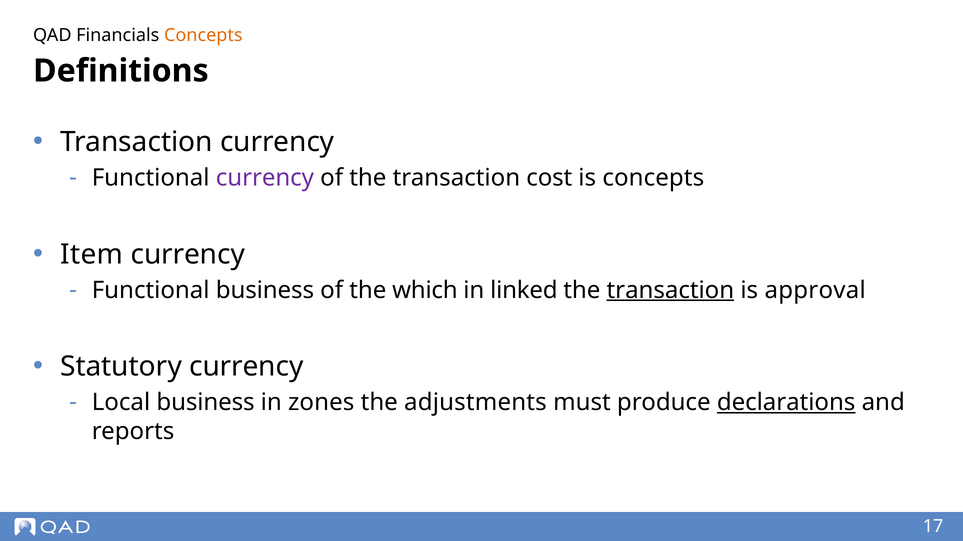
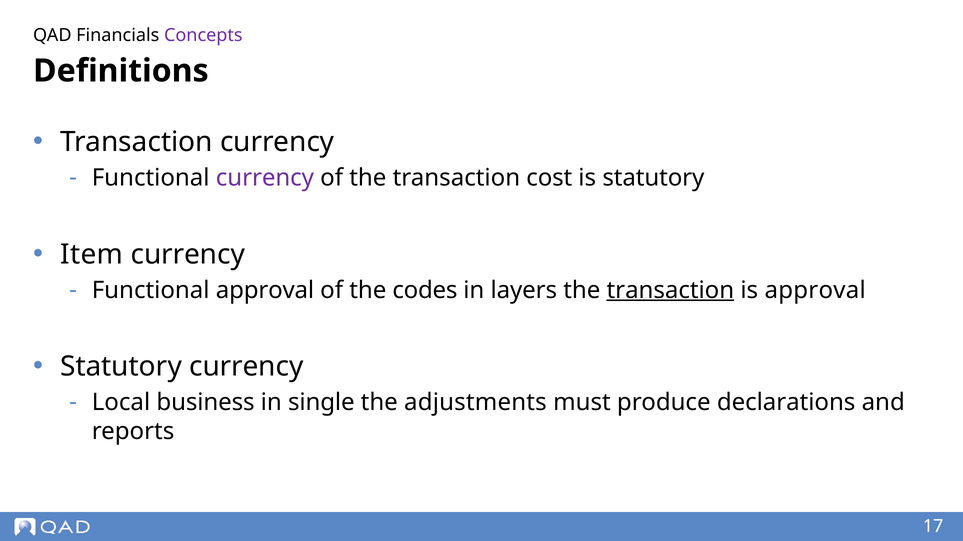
Concepts at (203, 35) colour: orange -> purple
is concepts: concepts -> statutory
Functional business: business -> approval
which: which -> codes
linked: linked -> layers
zones: zones -> single
declarations underline: present -> none
